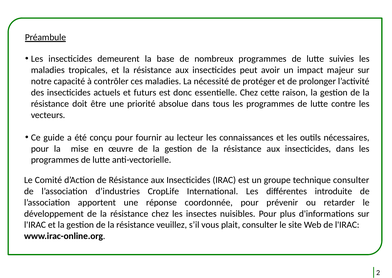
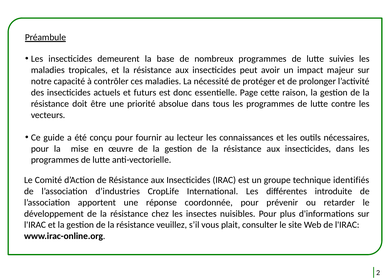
essentielle Chez: Chez -> Page
technique consulter: consulter -> identifiés
